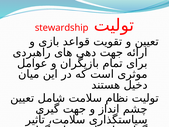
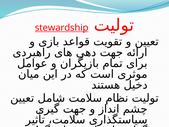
stewardship underline: none -> present
